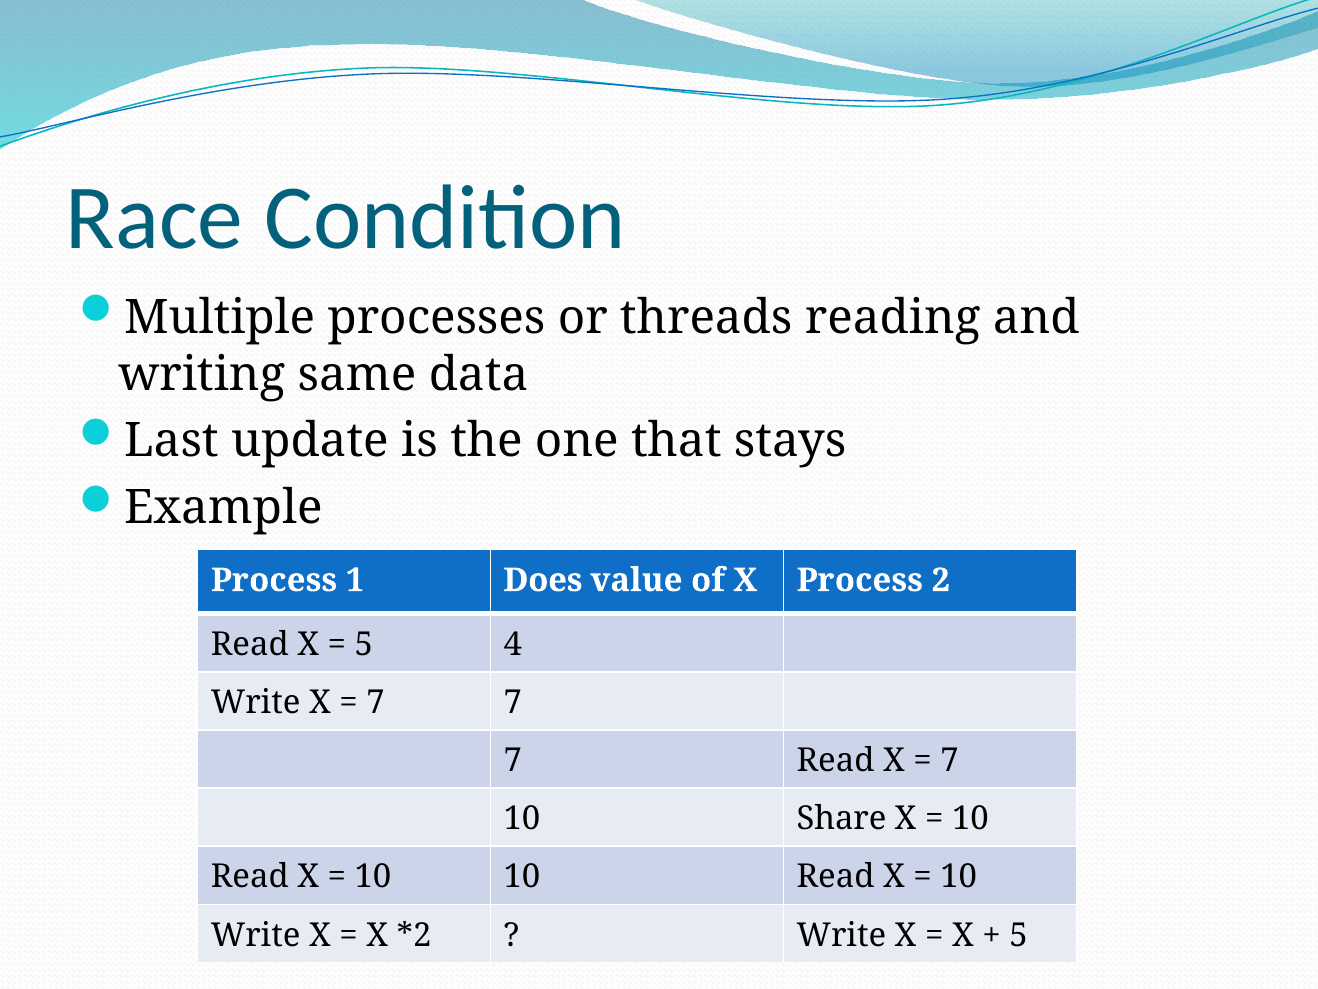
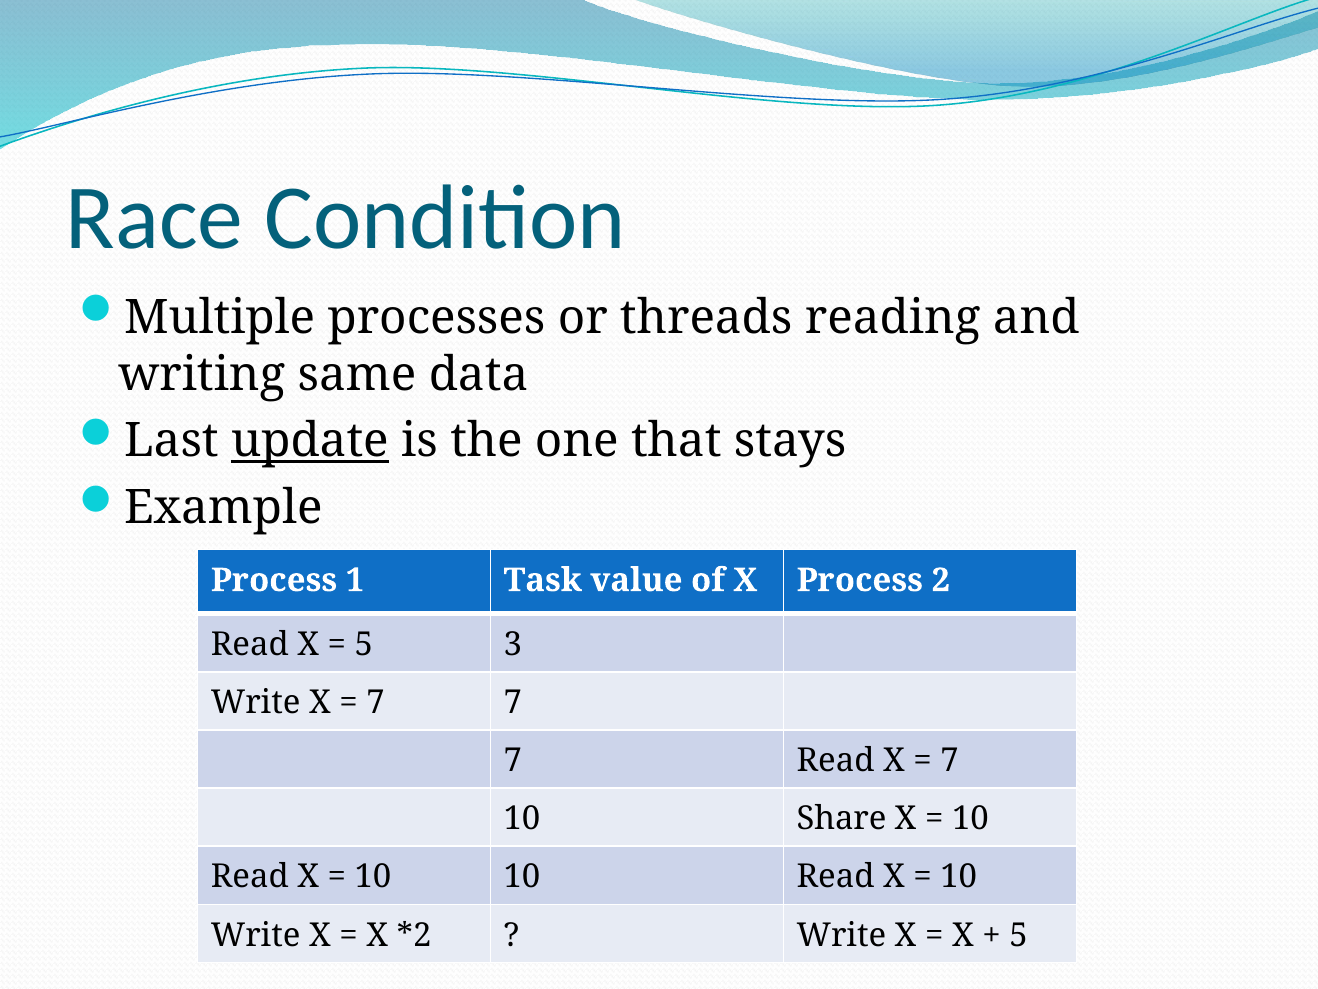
update underline: none -> present
Does: Does -> Task
4: 4 -> 3
